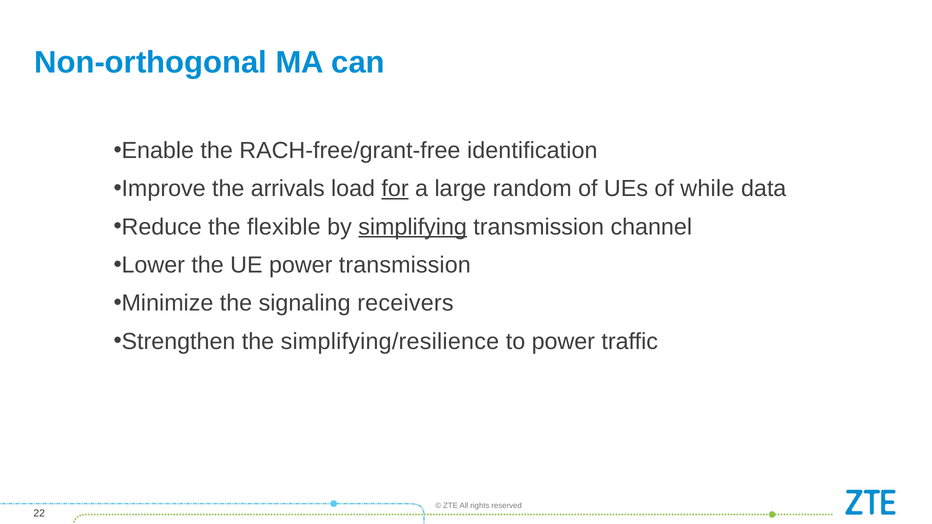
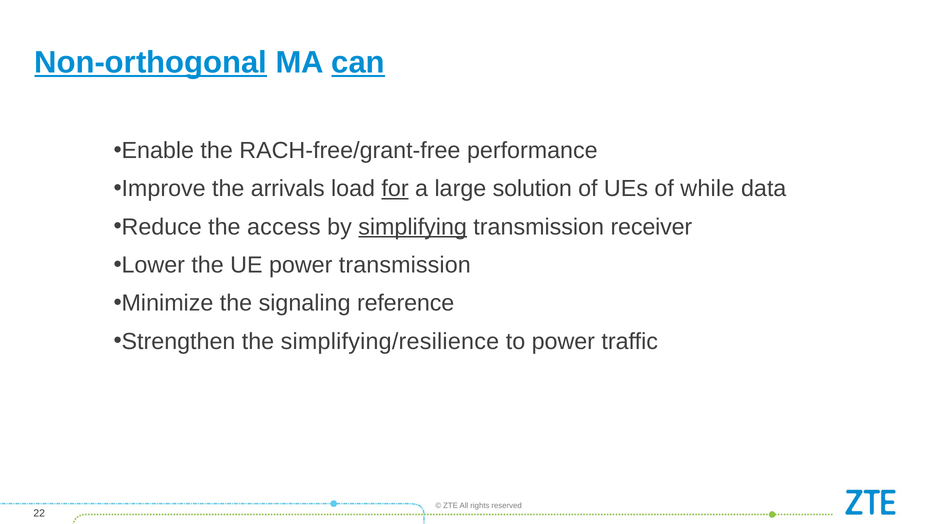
Non-orthogonal underline: none -> present
can underline: none -> present
identification: identification -> performance
random: random -> solution
flexible: flexible -> access
channel: channel -> receiver
receivers: receivers -> reference
